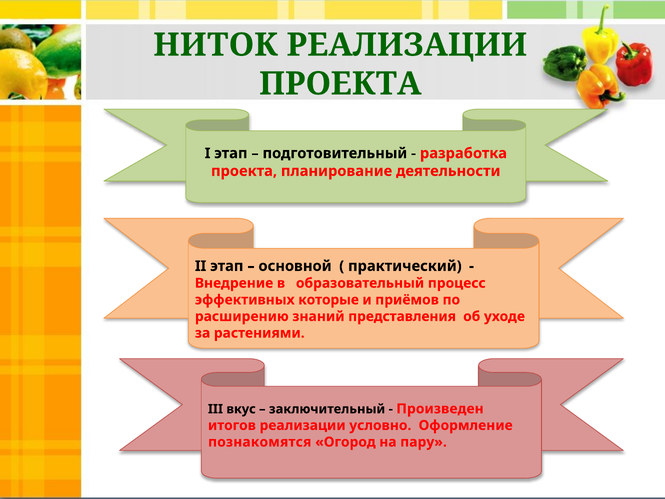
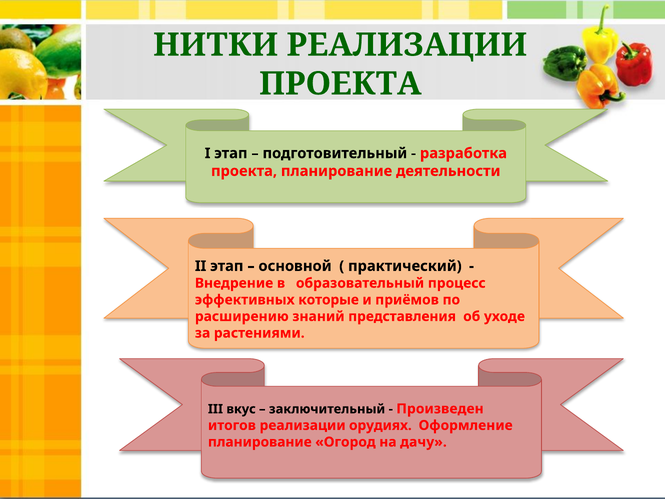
НИТОК: НИТОК -> НИТКИ
условно: условно -> орудиях
познакомятся at (260, 442): познакомятся -> планирование
пару: пару -> дачу
